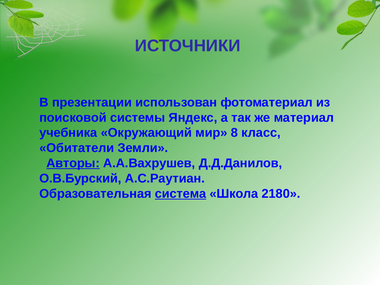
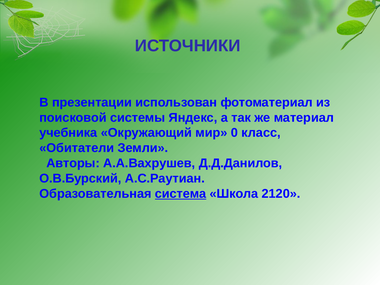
8: 8 -> 0
Авторы underline: present -> none
2180: 2180 -> 2120
